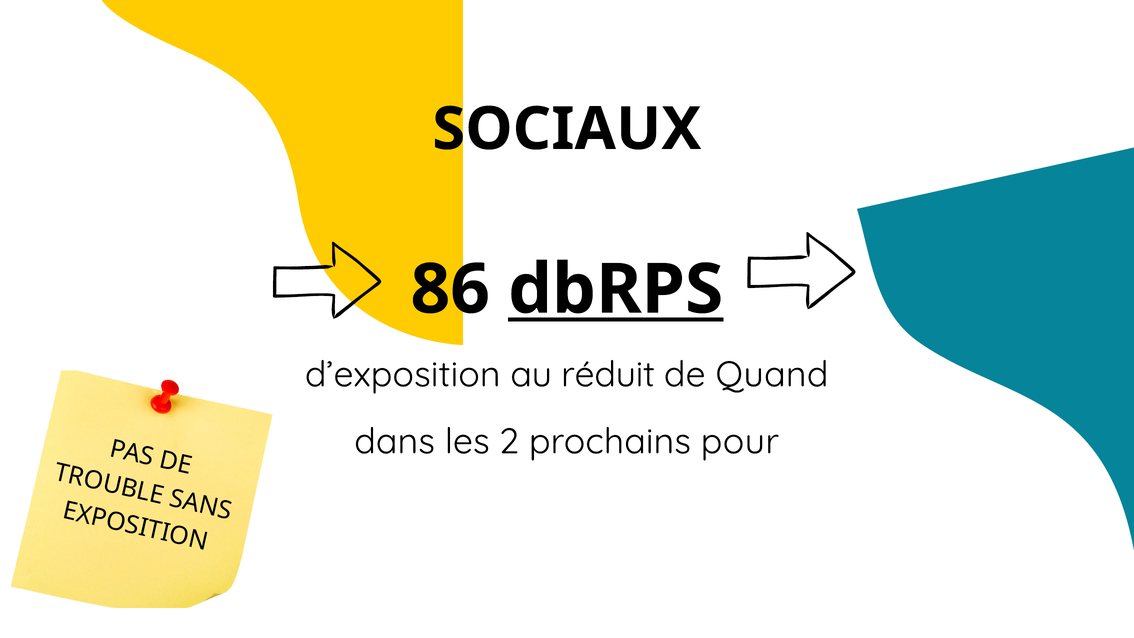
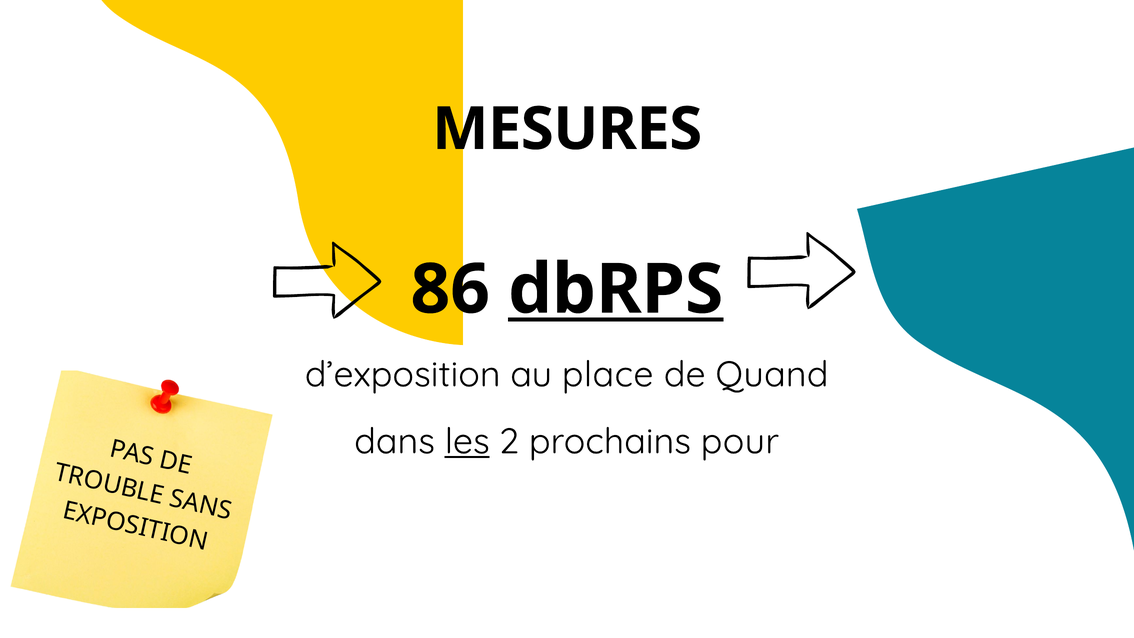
SOCIAUX: SOCIAUX -> MESURES
réduit: réduit -> place
les underline: none -> present
